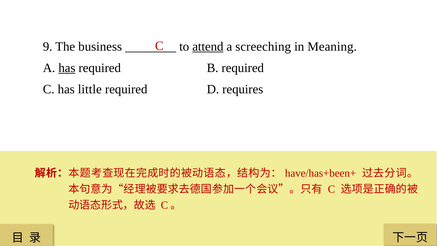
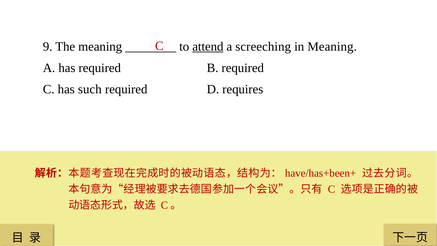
The business: business -> meaning
has at (67, 68) underline: present -> none
little: little -> such
